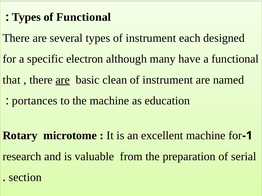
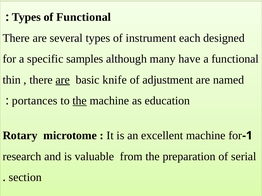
electron: electron -> samples
that: that -> thin
clean: clean -> knife
instrument at (168, 80): instrument -> adjustment
the at (80, 101) underline: none -> present
